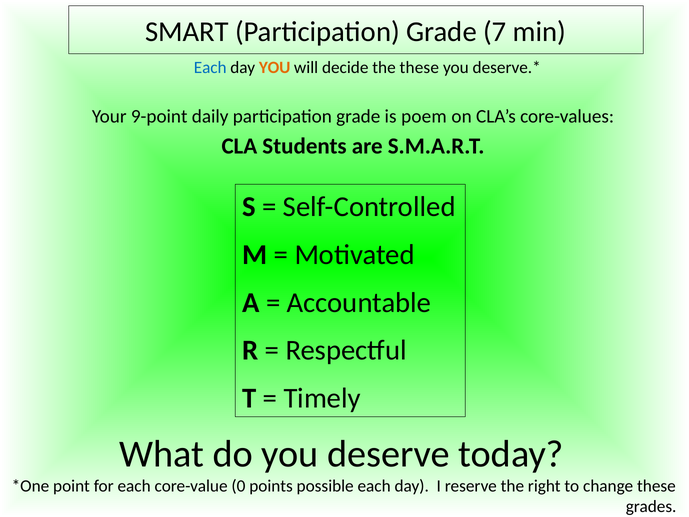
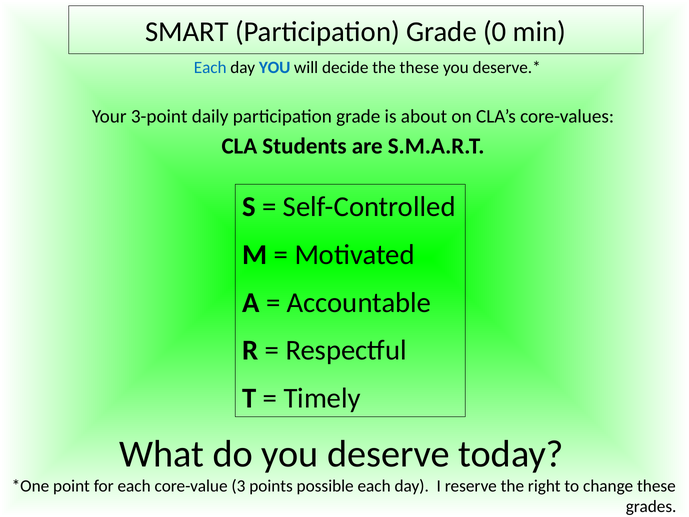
7: 7 -> 0
YOU at (275, 67) colour: orange -> blue
9-point: 9-point -> 3-point
poem: poem -> about
0: 0 -> 3
